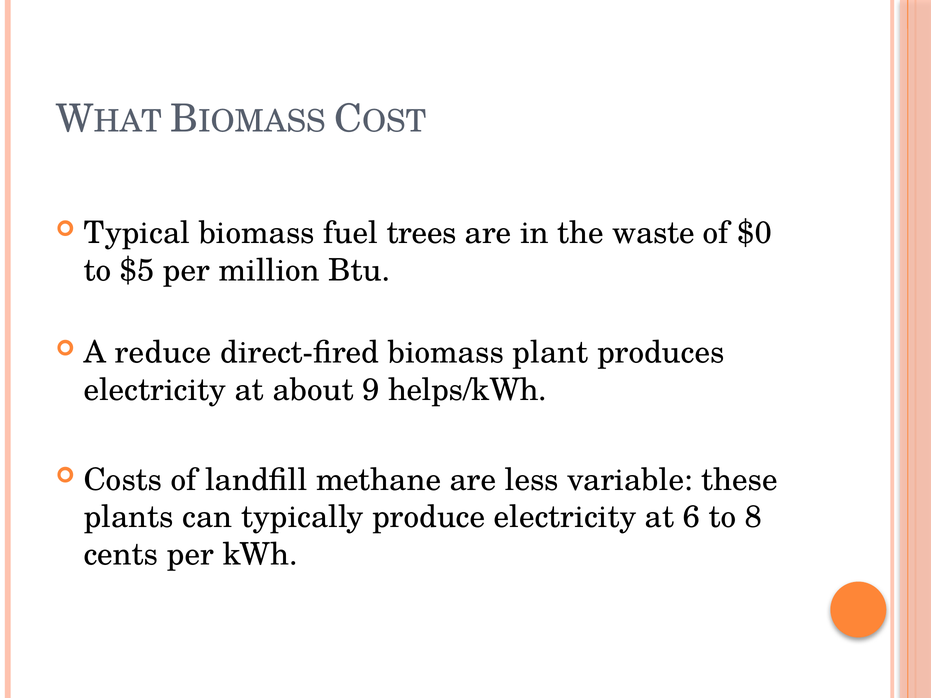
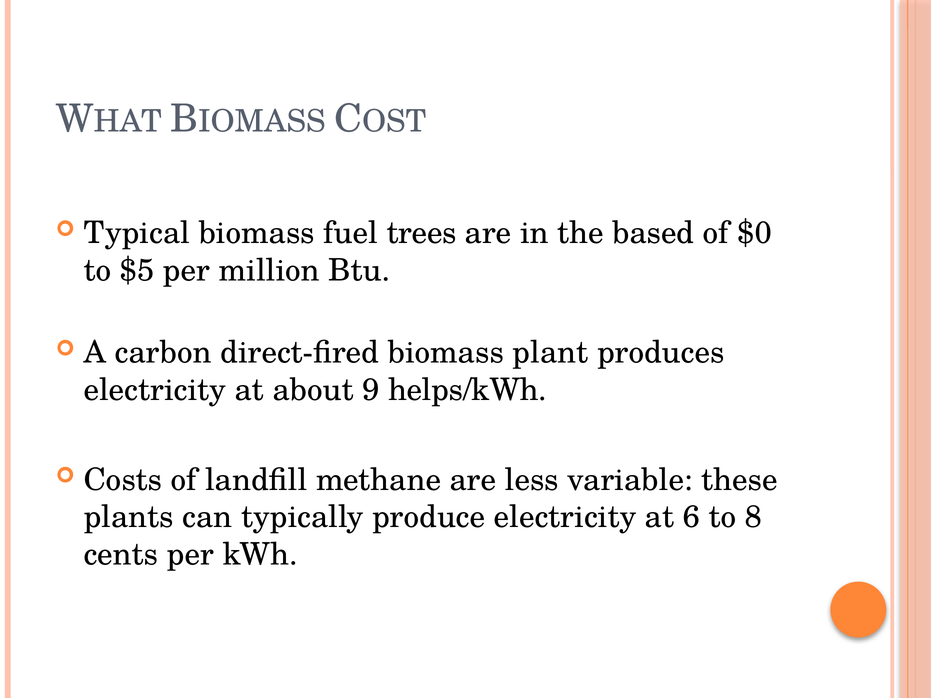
waste: waste -> based
reduce: reduce -> carbon
